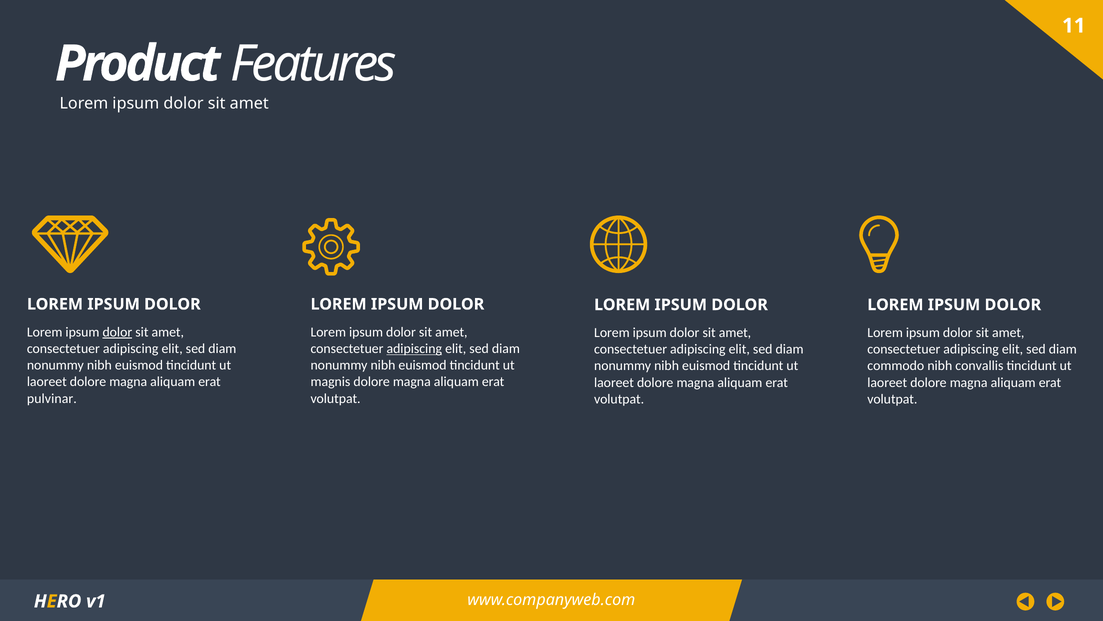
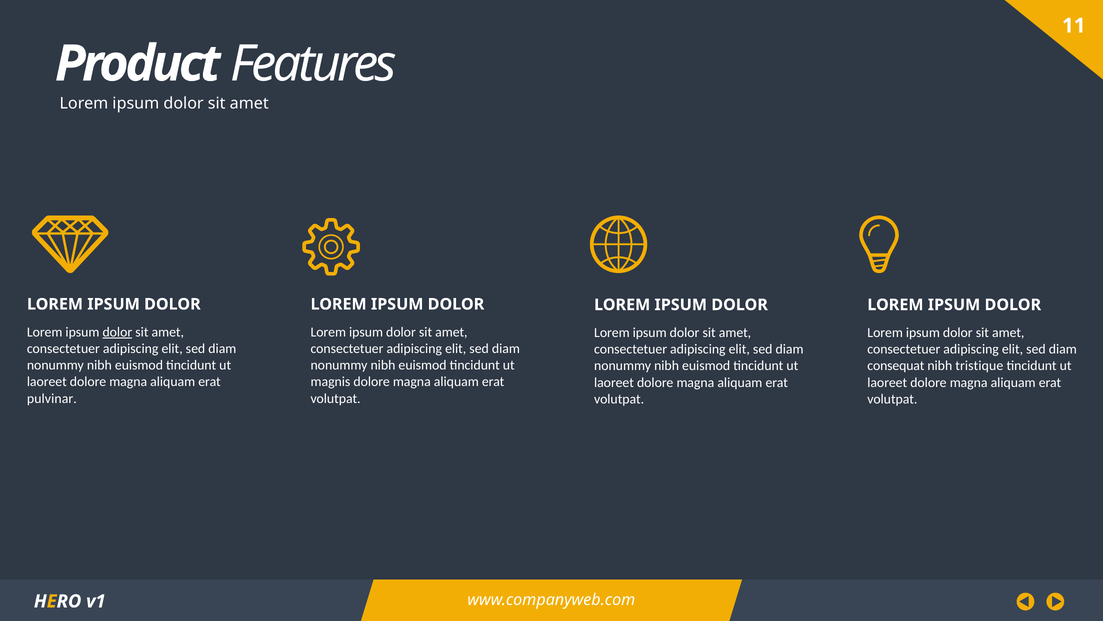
adipiscing at (414, 348) underline: present -> none
commodo: commodo -> consequat
convallis: convallis -> tristique
